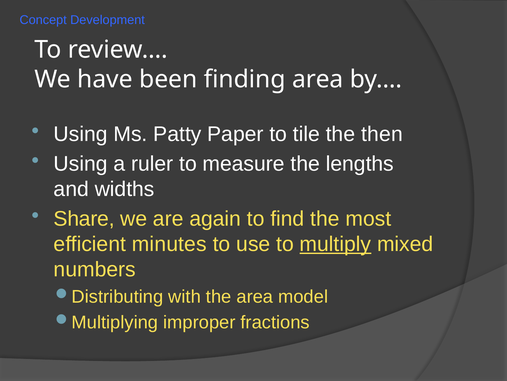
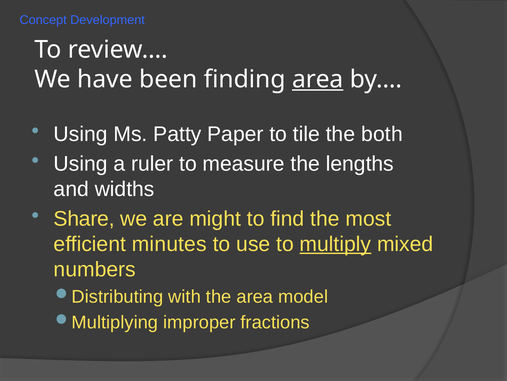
area at (318, 79) underline: none -> present
then: then -> both
again: again -> might
